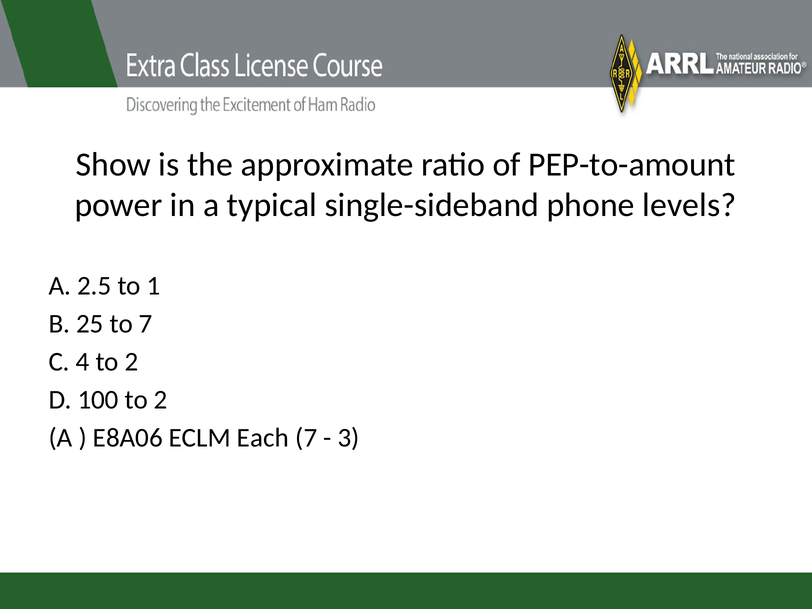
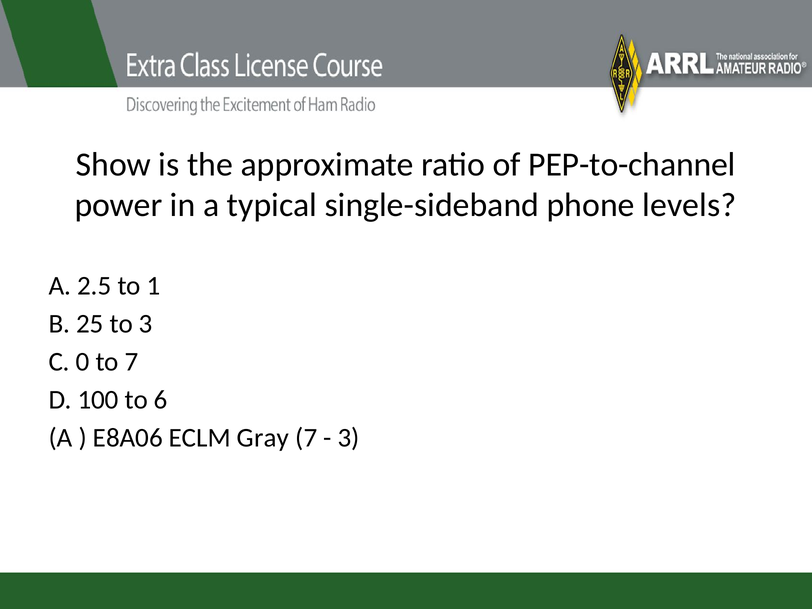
PEP-to-amount: PEP-to-amount -> PEP-to-channel
to 7: 7 -> 3
4: 4 -> 0
2 at (132, 362): 2 -> 7
100 to 2: 2 -> 6
Each: Each -> Gray
